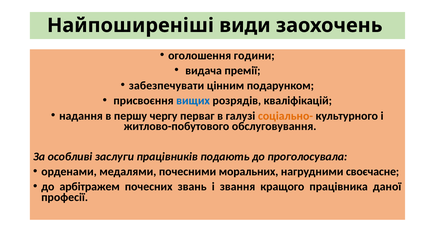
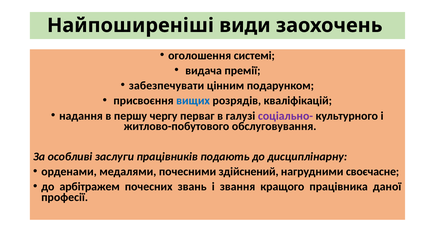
години: години -> системі
соціально- colour: orange -> purple
проголосувала: проголосувала -> дисциплінарну
моральних: моральних -> здійснений
